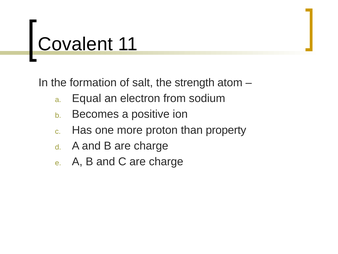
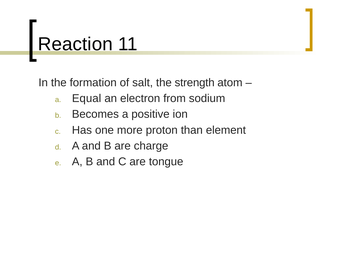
Covalent: Covalent -> Reaction
property: property -> element
C are charge: charge -> tongue
